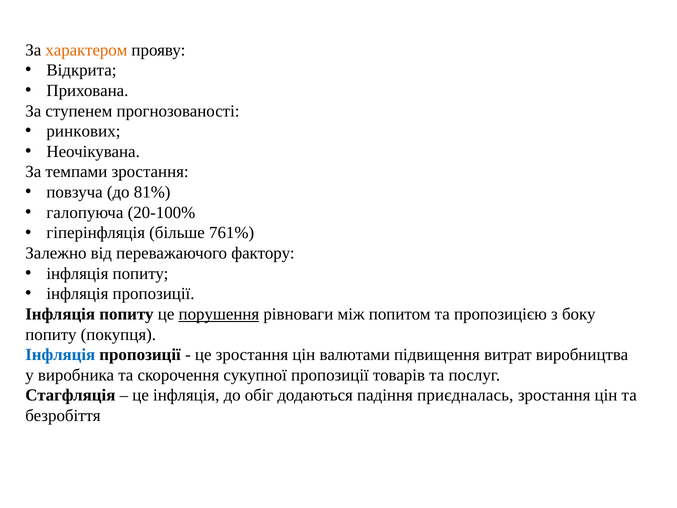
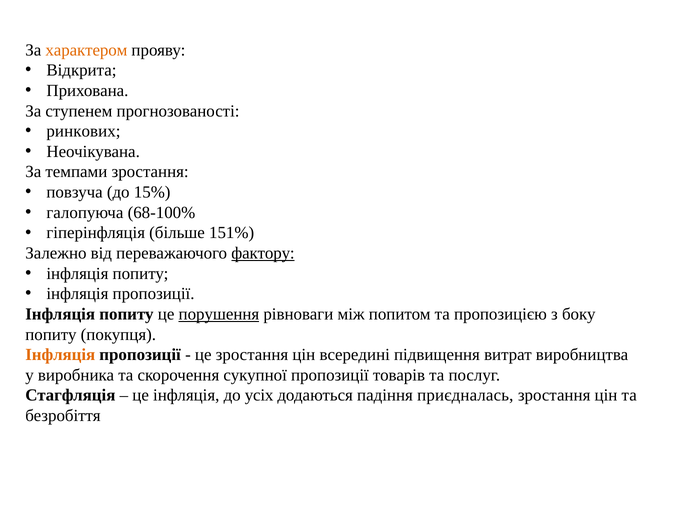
81%: 81% -> 15%
20-100%: 20-100% -> 68-100%
761%: 761% -> 151%
фактору underline: none -> present
Інфляція at (60, 355) colour: blue -> orange
валютами: валютами -> всередині
обіг: обіг -> усіх
